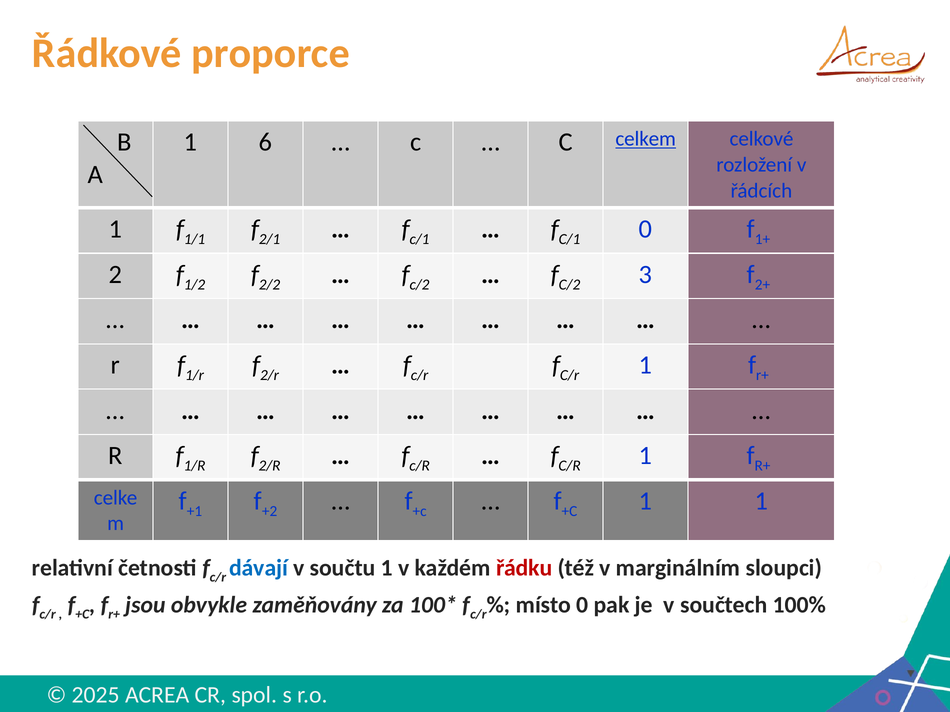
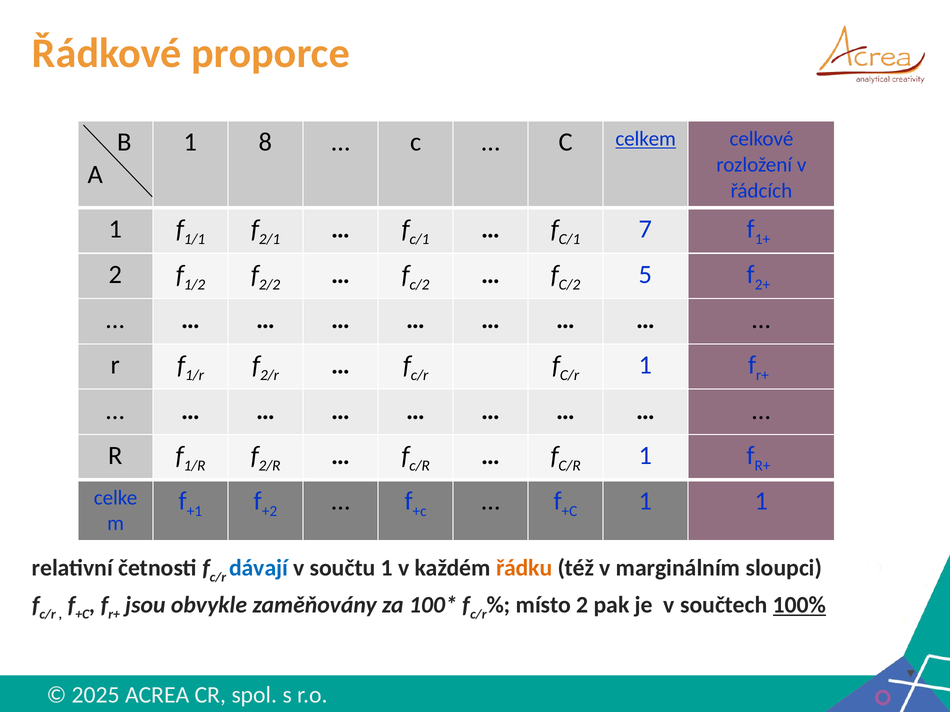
6: 6 -> 8
0 at (646, 229): 0 -> 7
3: 3 -> 5
řádku colour: red -> orange
místo 0: 0 -> 2
100% underline: none -> present
